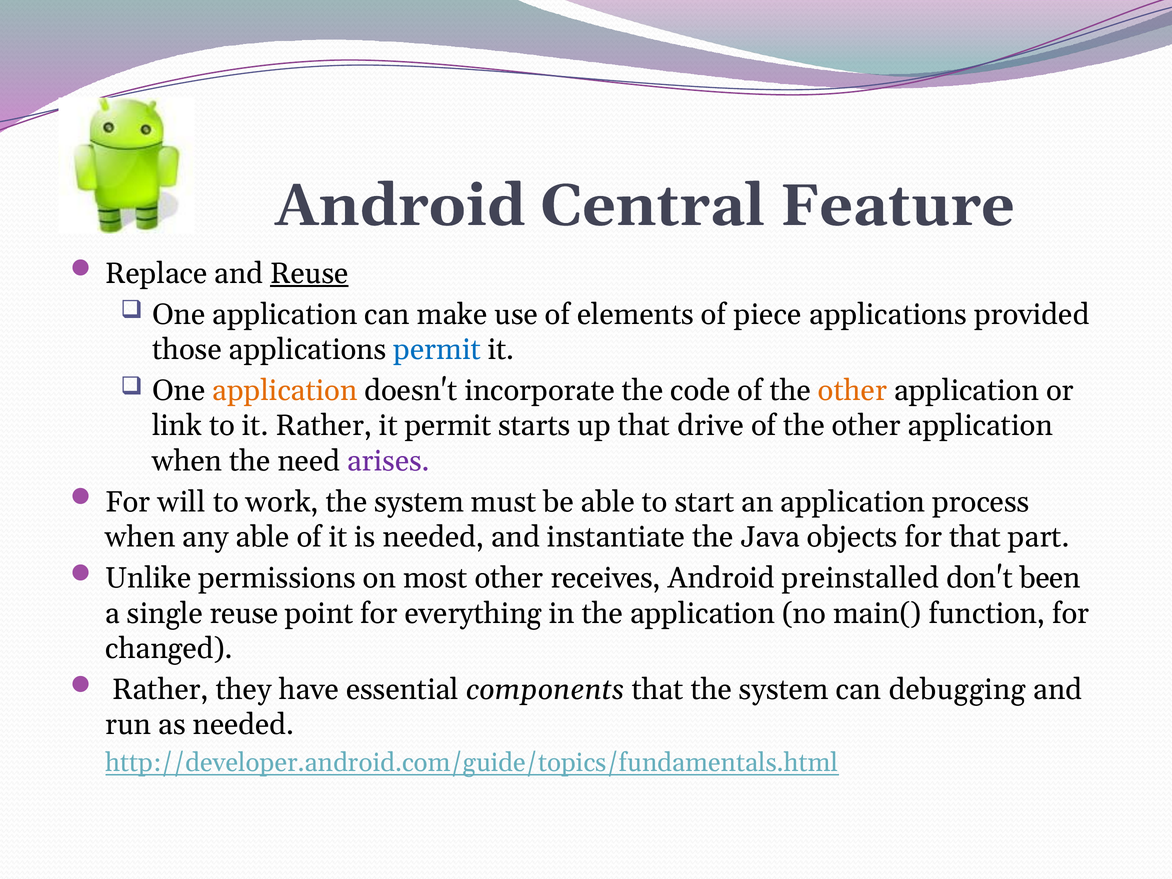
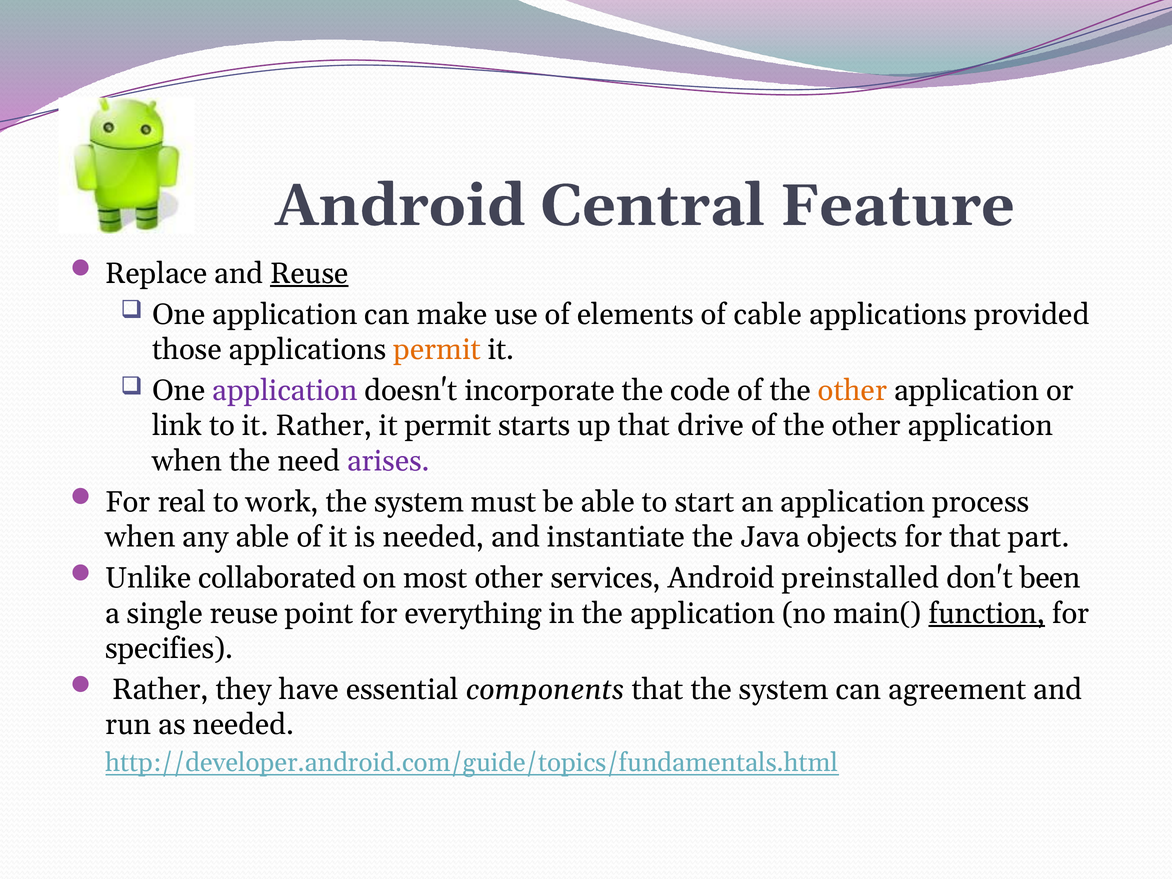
piece: piece -> cable
permit at (437, 350) colour: blue -> orange
application at (285, 391) colour: orange -> purple
will: will -> real
permissions: permissions -> collaborated
receives: receives -> services
function underline: none -> present
changed: changed -> specifies
debugging: debugging -> agreement
